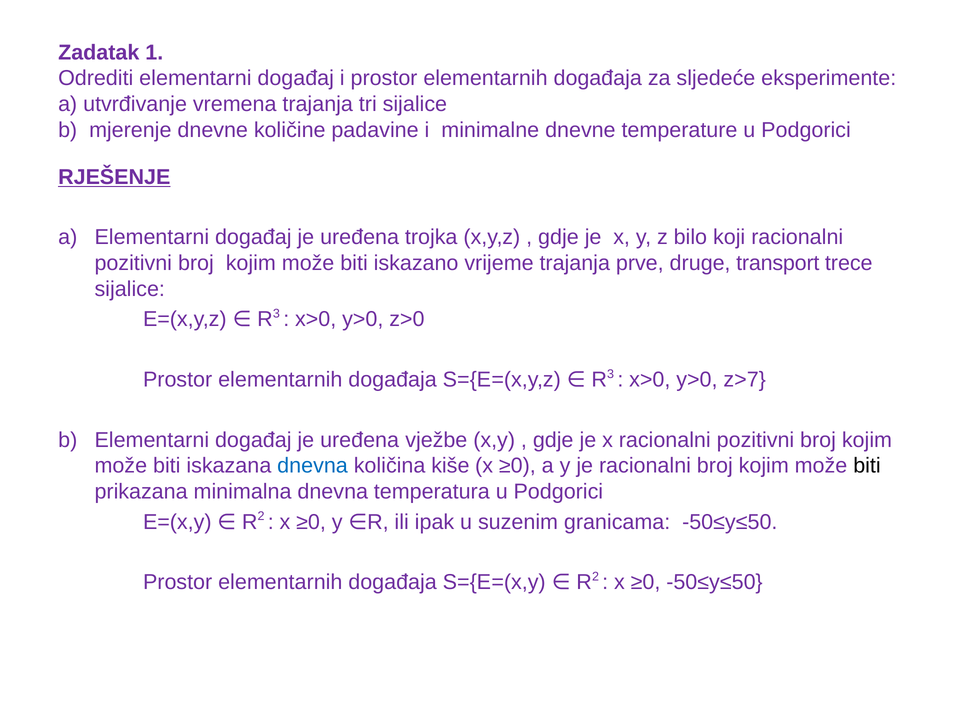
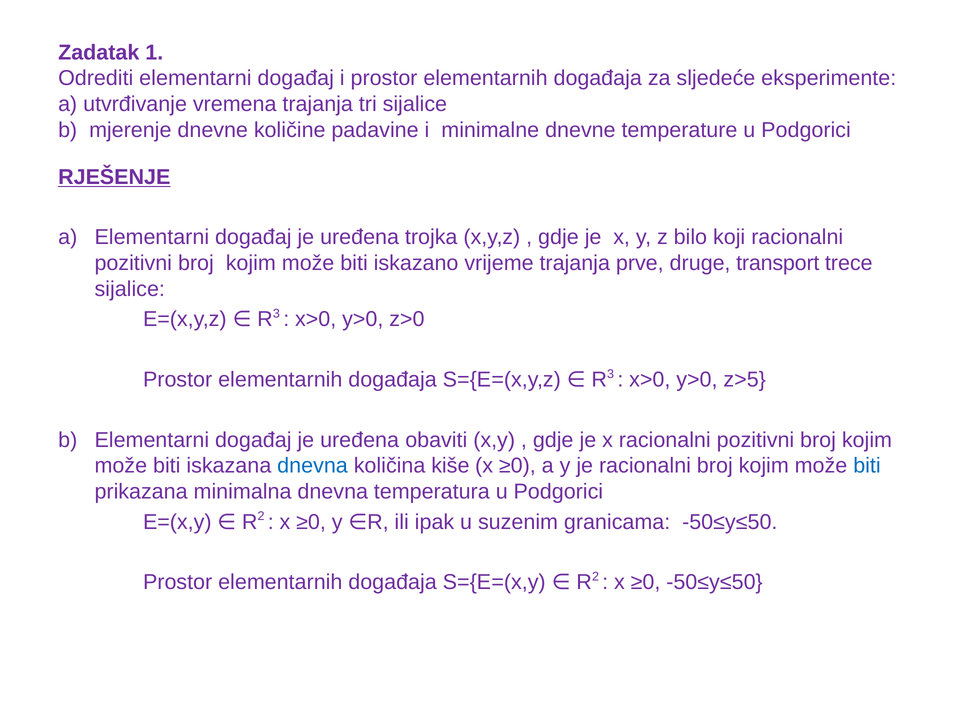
z>7: z>7 -> z>5
vježbe: vježbe -> obaviti
biti at (867, 466) colour: black -> blue
